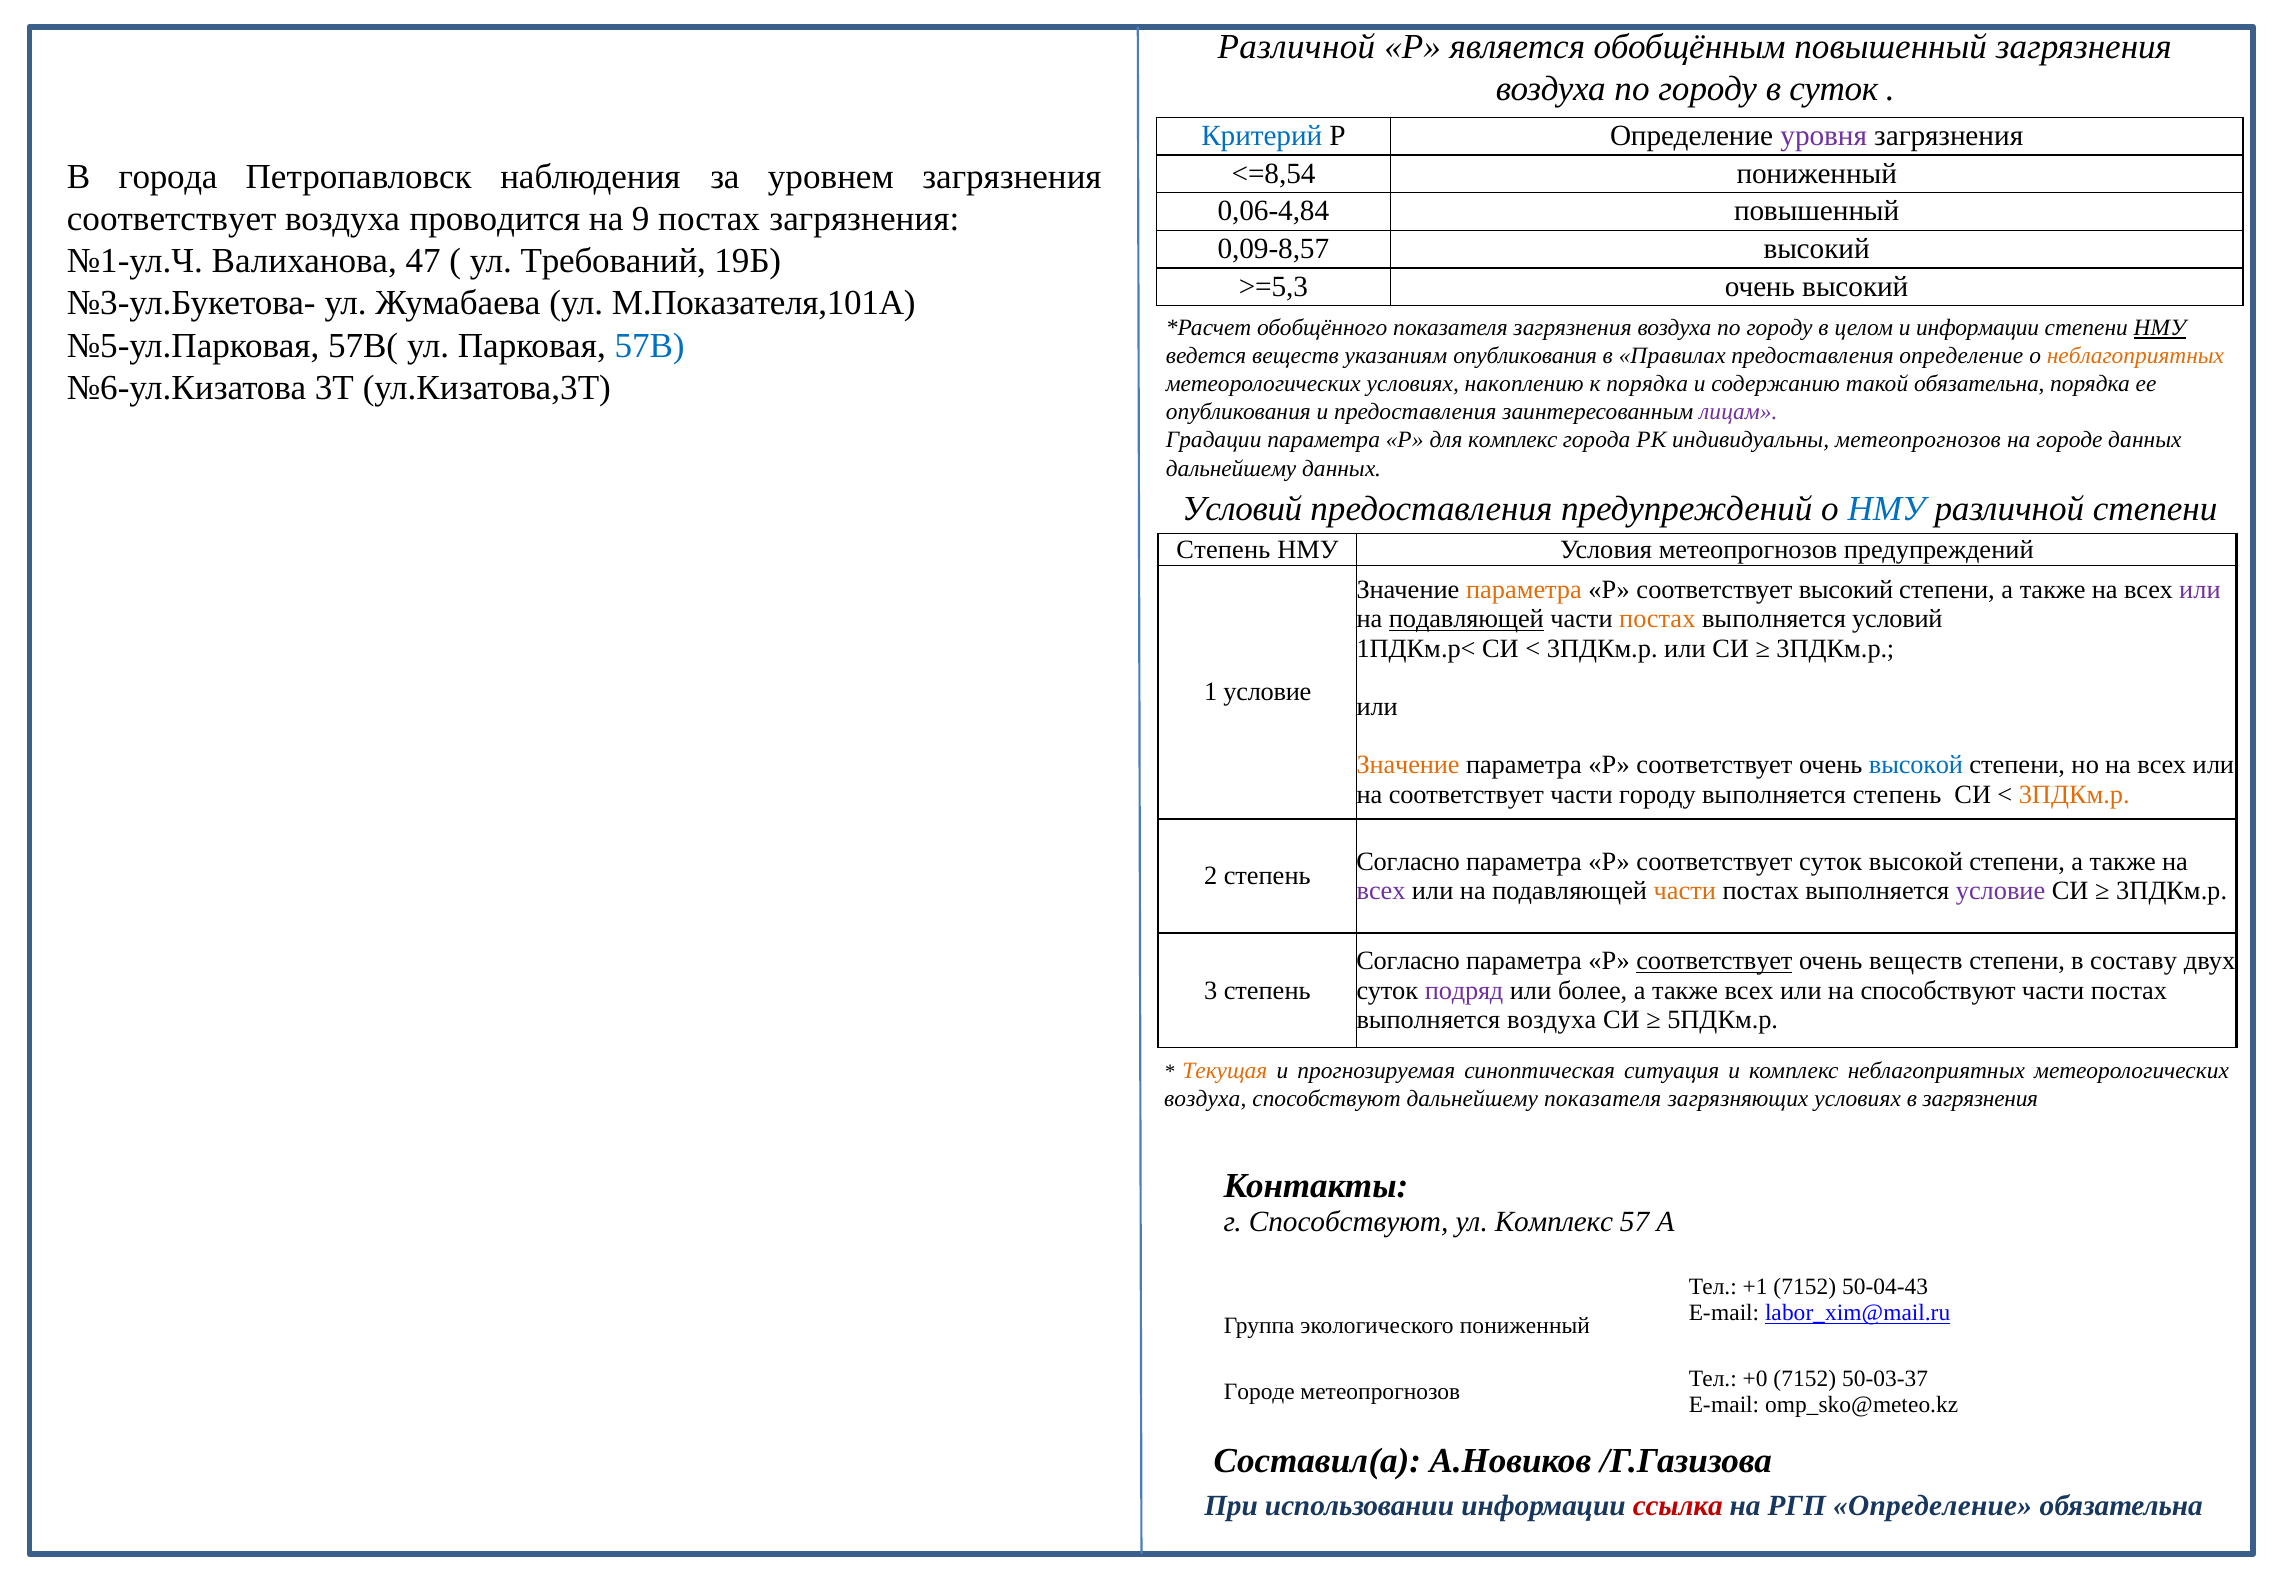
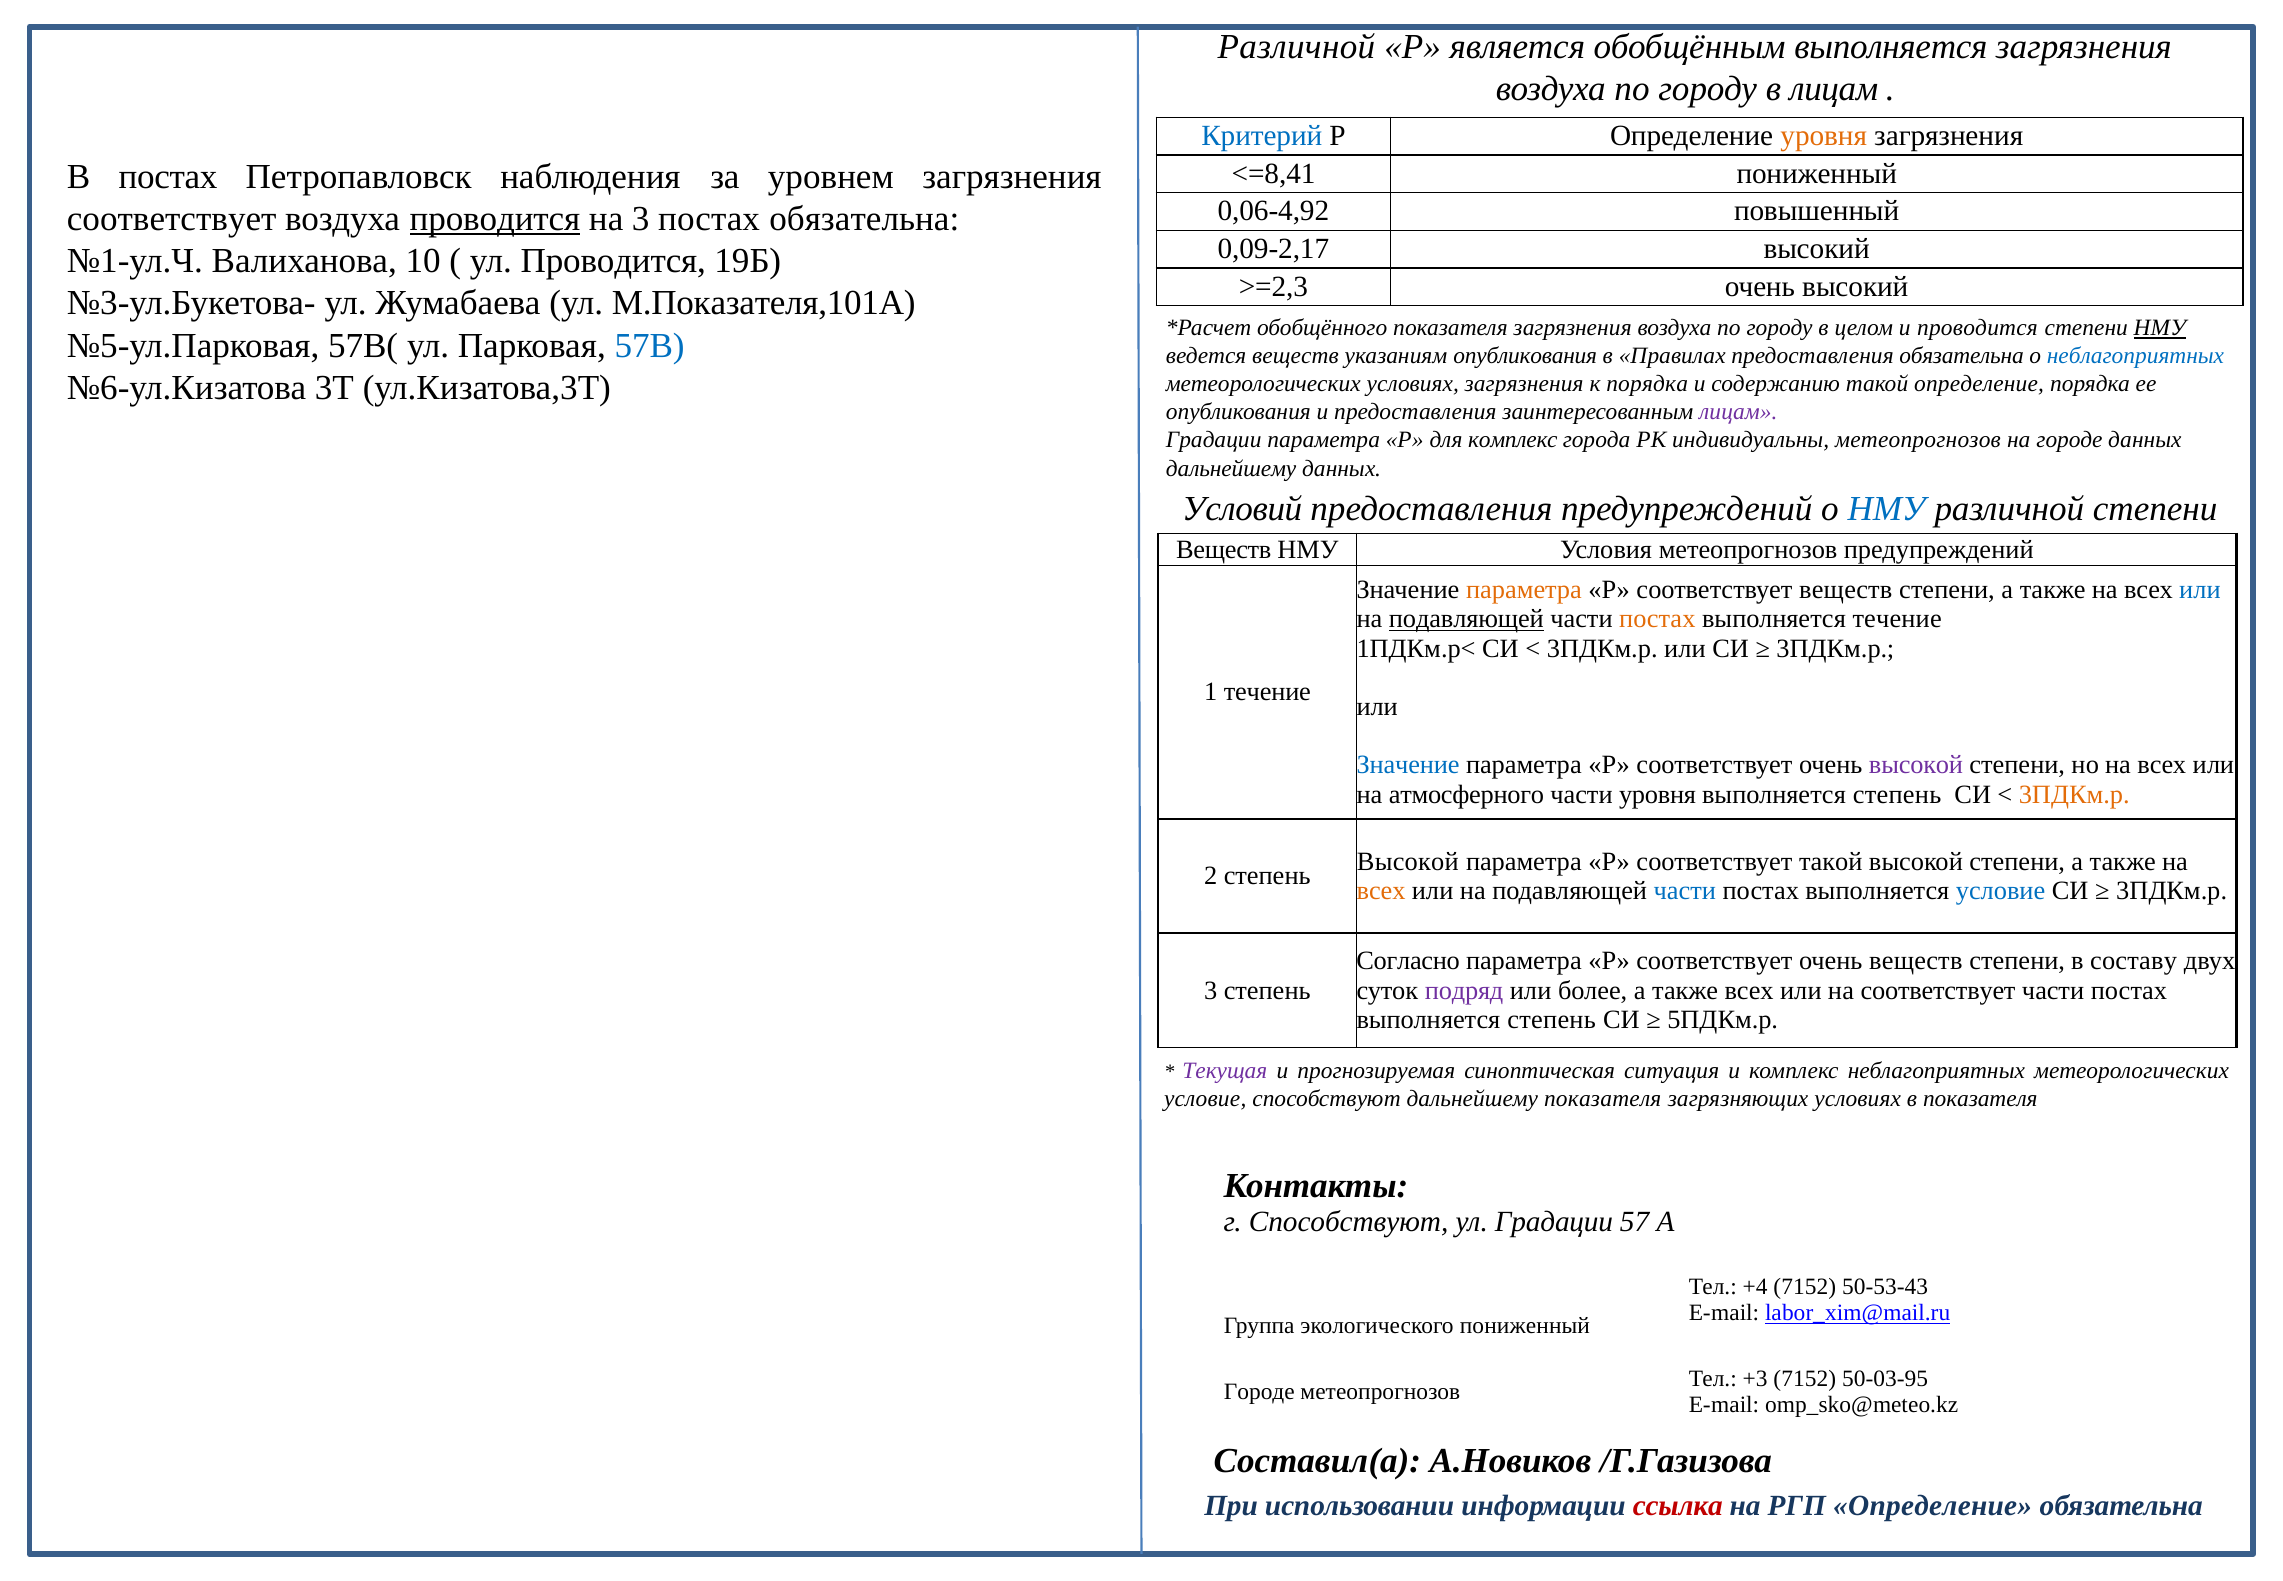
обобщённым повышенный: повышенный -> выполняется
в суток: суток -> лицам
уровня at (1824, 136) colour: purple -> orange
<=8,54: <=8,54 -> <=8,41
В города: города -> постах
0,06-4,84: 0,06-4,84 -> 0,06-4,92
проводится at (495, 219) underline: none -> present
на 9: 9 -> 3
постах загрязнения: загрязнения -> обязательна
0,09-8,57: 0,09-8,57 -> 0,09-2,17
47: 47 -> 10
ул Требований: Требований -> Проводится
>=5,3: >=5,3 -> >=2,3
и информации: информации -> проводится
предоставления определение: определение -> обязательна
неблагоприятных at (2135, 356) colour: orange -> blue
условиях накоплению: накоплению -> загрязнения
такой обязательна: обязательна -> определение
Степень at (1223, 549): Степень -> Веществ
соответствует высокий: высокий -> веществ
или at (2200, 590) colour: purple -> blue
выполняется условий: условий -> течение
1 условие: условие -> течение
Значение at (1408, 765) colour: orange -> blue
высокой at (1916, 765) colour: blue -> purple
на соответствует: соответствует -> атмосферного
части городу: городу -> уровня
Согласно at (1408, 861): Согласно -> Высокой
соответствует суток: суток -> такой
всех at (1381, 891) colour: purple -> orange
части at (1685, 891) colour: orange -> blue
условие at (2001, 891) colour: purple -> blue
соответствует at (1714, 961) underline: present -> none
на способствуют: способствуют -> соответствует
воздуха at (1552, 1019): воздуха -> степень
Текущая colour: orange -> purple
воздуха at (1205, 1098): воздуха -> условие
в загрязнения: загрязнения -> показателя
ул Комплекс: Комплекс -> Градации
+1: +1 -> +4
50-04-43: 50-04-43 -> 50-53-43
+0: +0 -> +3
50-03-37: 50-03-37 -> 50-03-95
